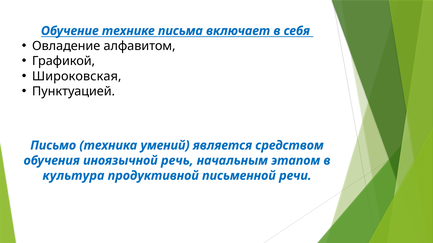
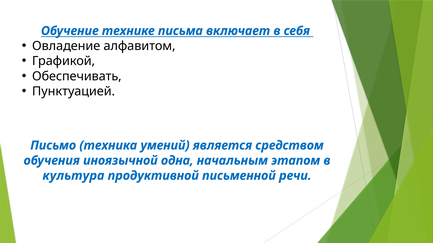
Широковская: Широковская -> Обеспечивать
речь: речь -> одна
